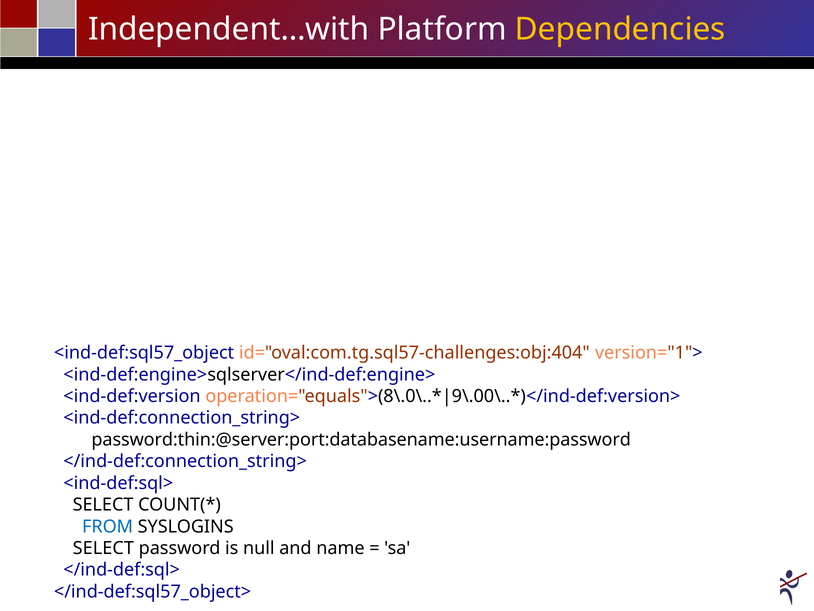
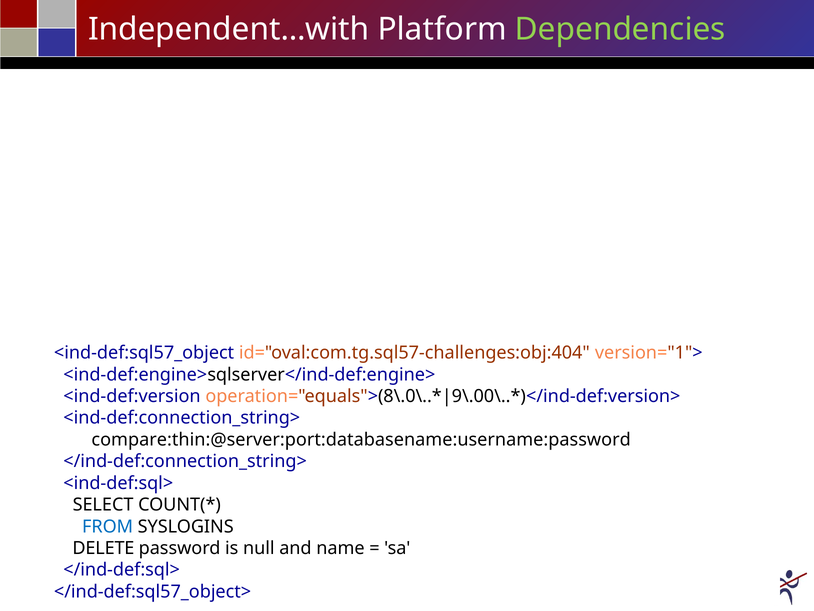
Dependencies colour: yellow -> light green
password:thin:@server:port:databasename:username:password: password:thin:@server:port:databasename:username:password -> compare:thin:@server:port:databasename:username:password
SELECT at (103, 548): SELECT -> DELETE
